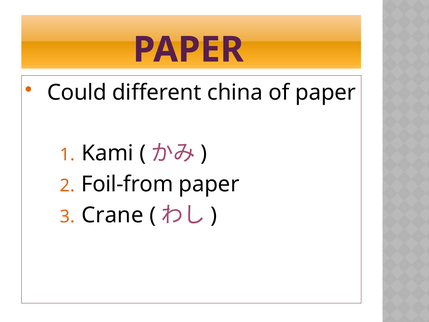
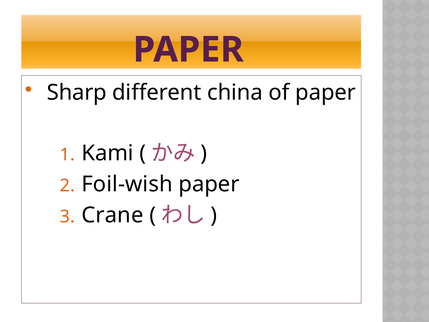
Could: Could -> Sharp
Foil-from: Foil-from -> Foil-wish
